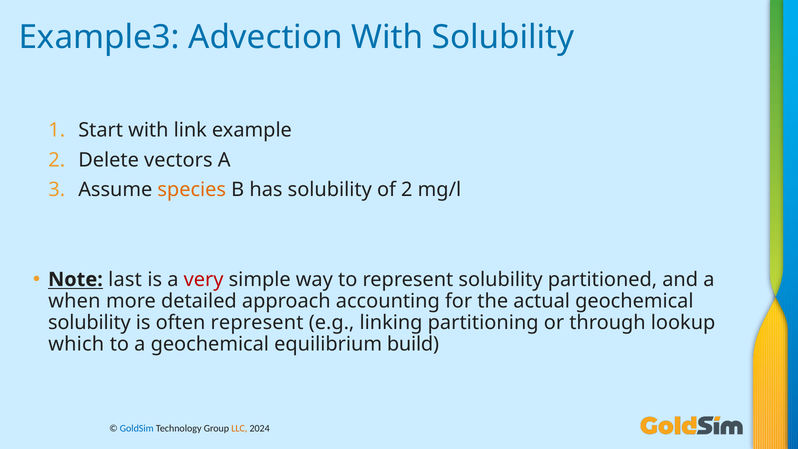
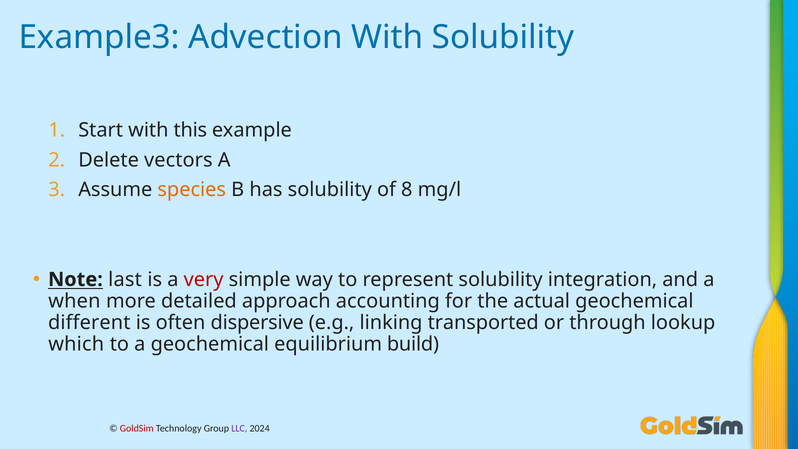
link: link -> this
of 2: 2 -> 8
partitioned: partitioned -> integration
solubility at (89, 322): solubility -> different
often represent: represent -> dispersive
partitioning: partitioning -> transported
GoldSim colour: blue -> red
LLC colour: orange -> purple
